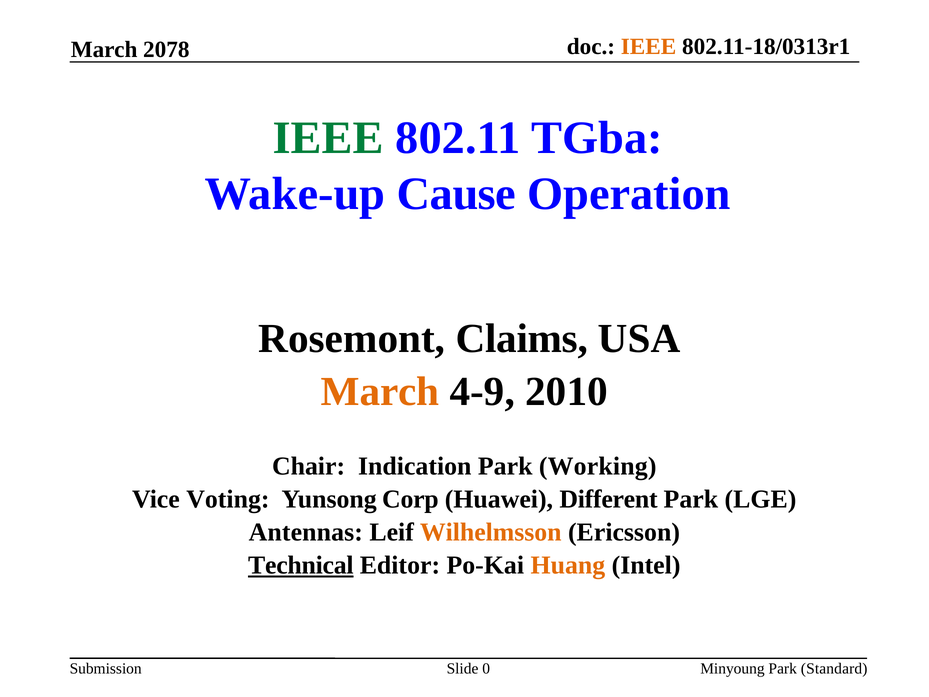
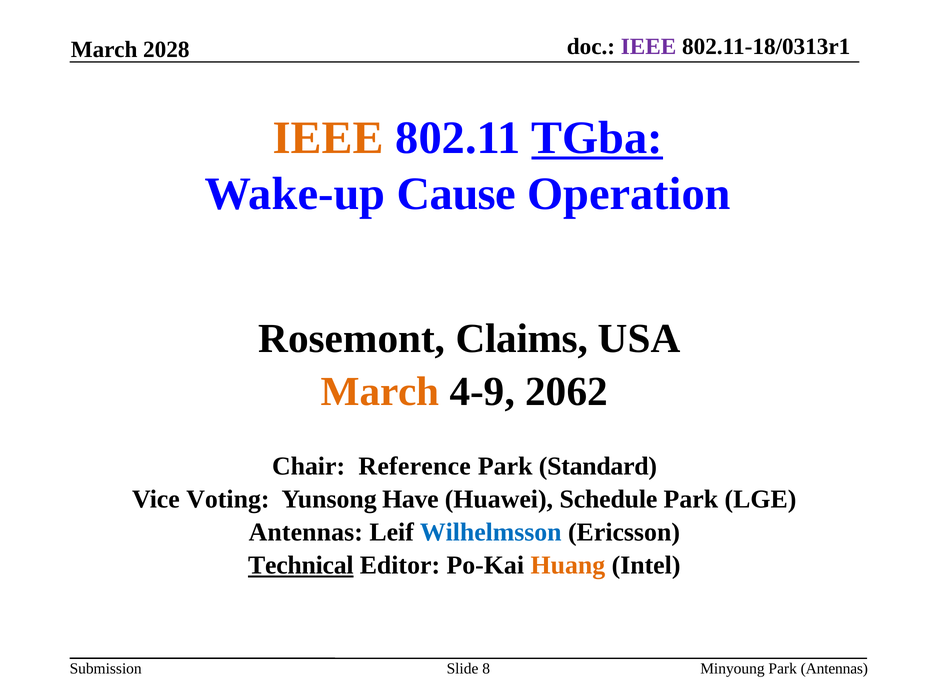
IEEE at (649, 47) colour: orange -> purple
2078: 2078 -> 2028
IEEE at (328, 138) colour: green -> orange
TGba underline: none -> present
2010: 2010 -> 2062
Indication: Indication -> Reference
Working: Working -> Standard
Corp: Corp -> Have
Different: Different -> Schedule
Wilhelmsson colour: orange -> blue
0: 0 -> 8
Park Standard: Standard -> Antennas
